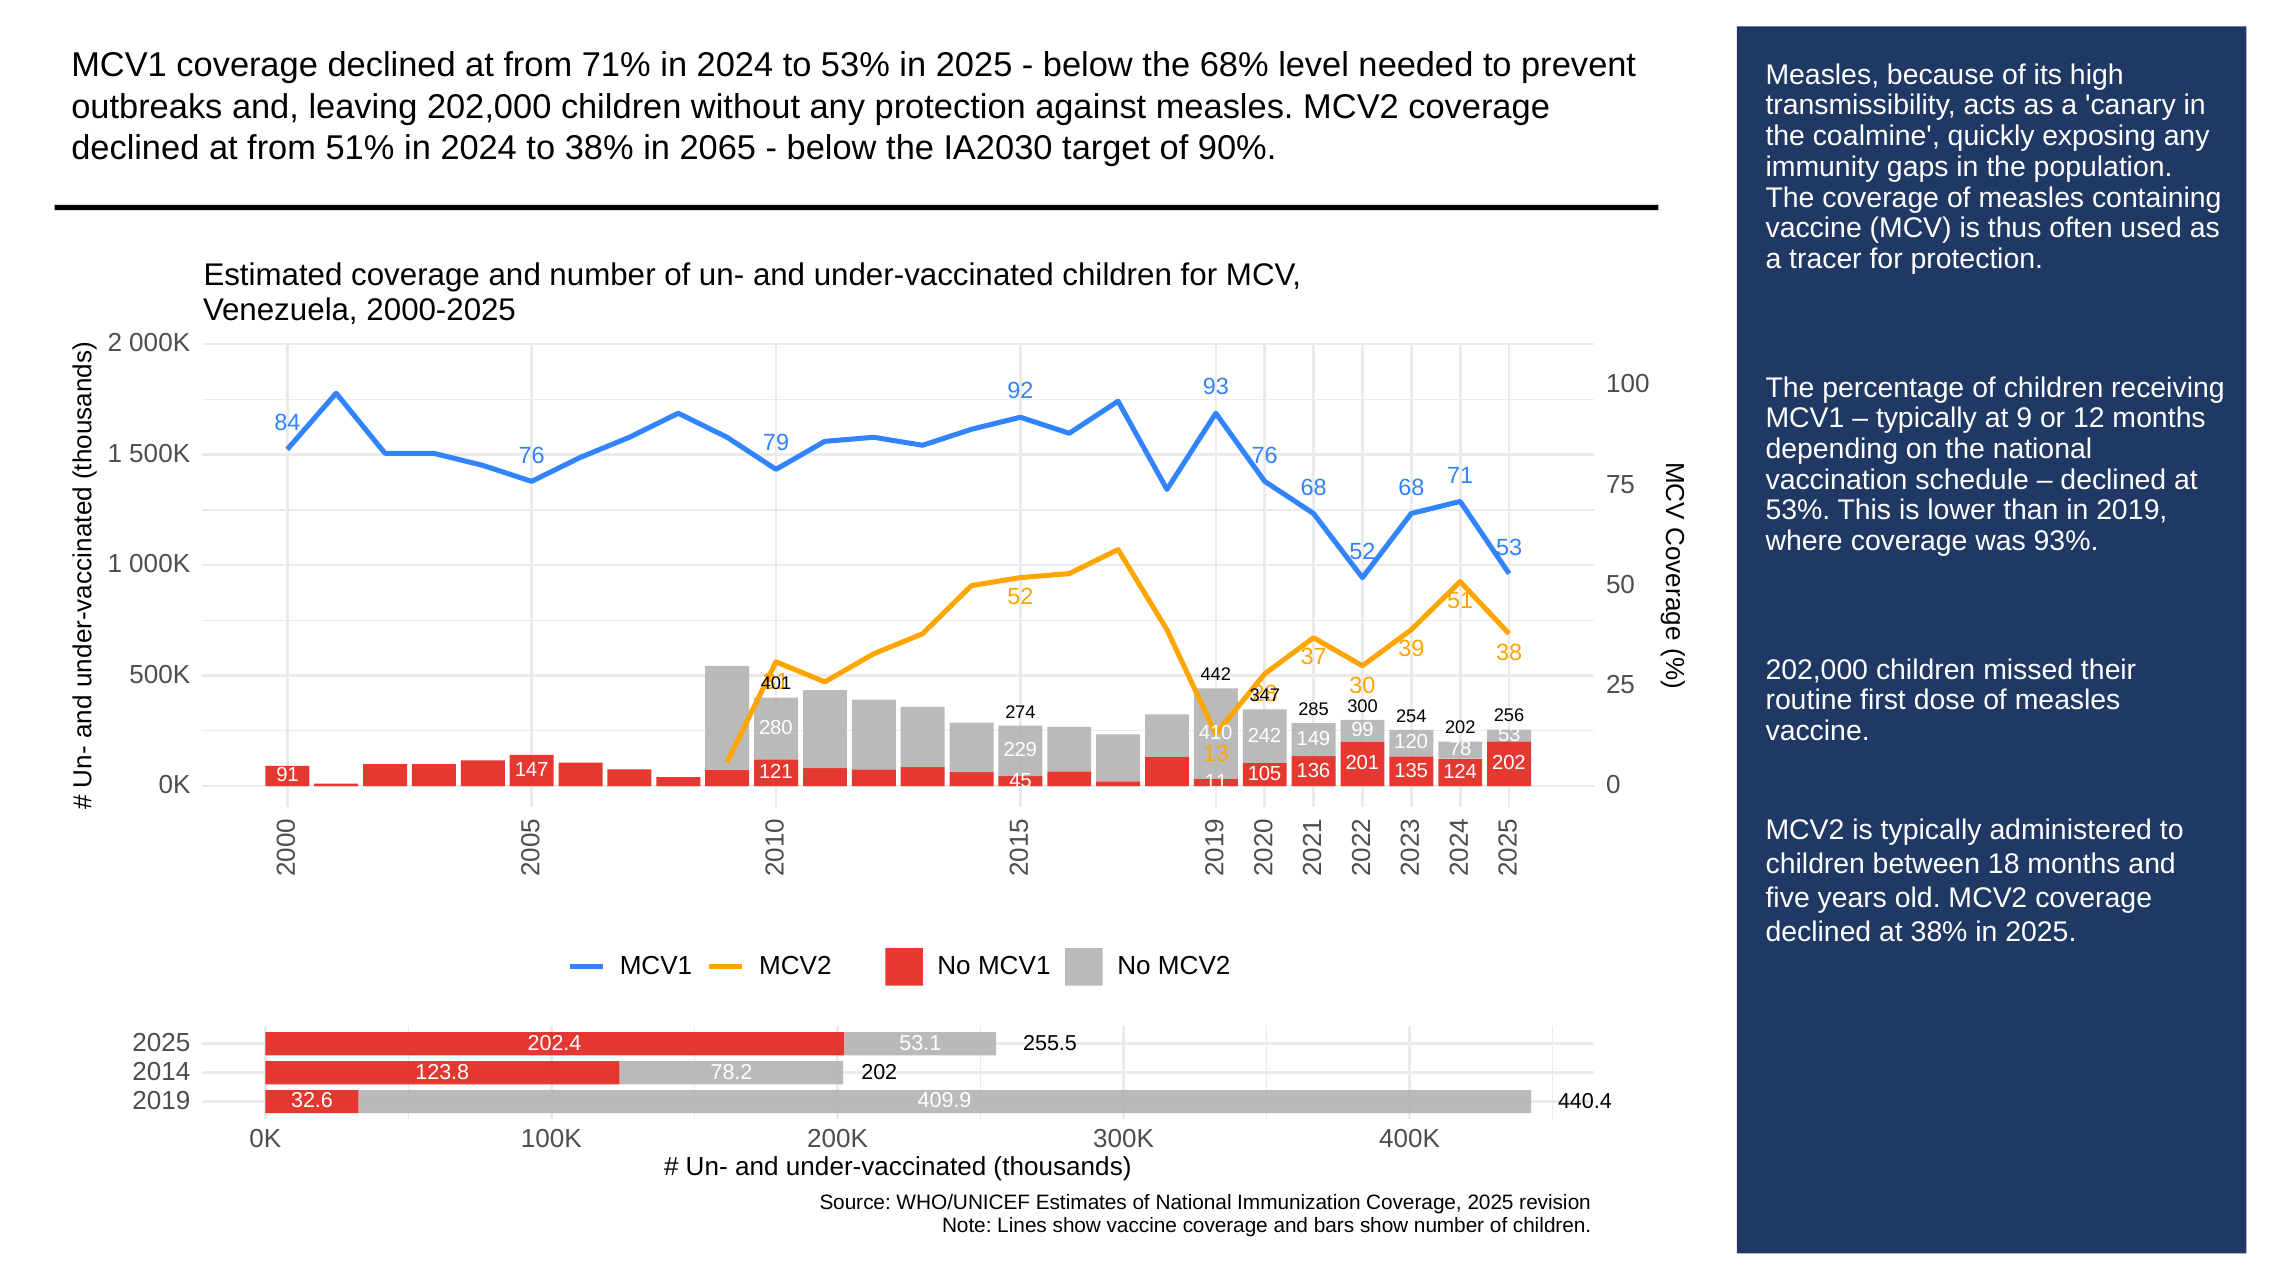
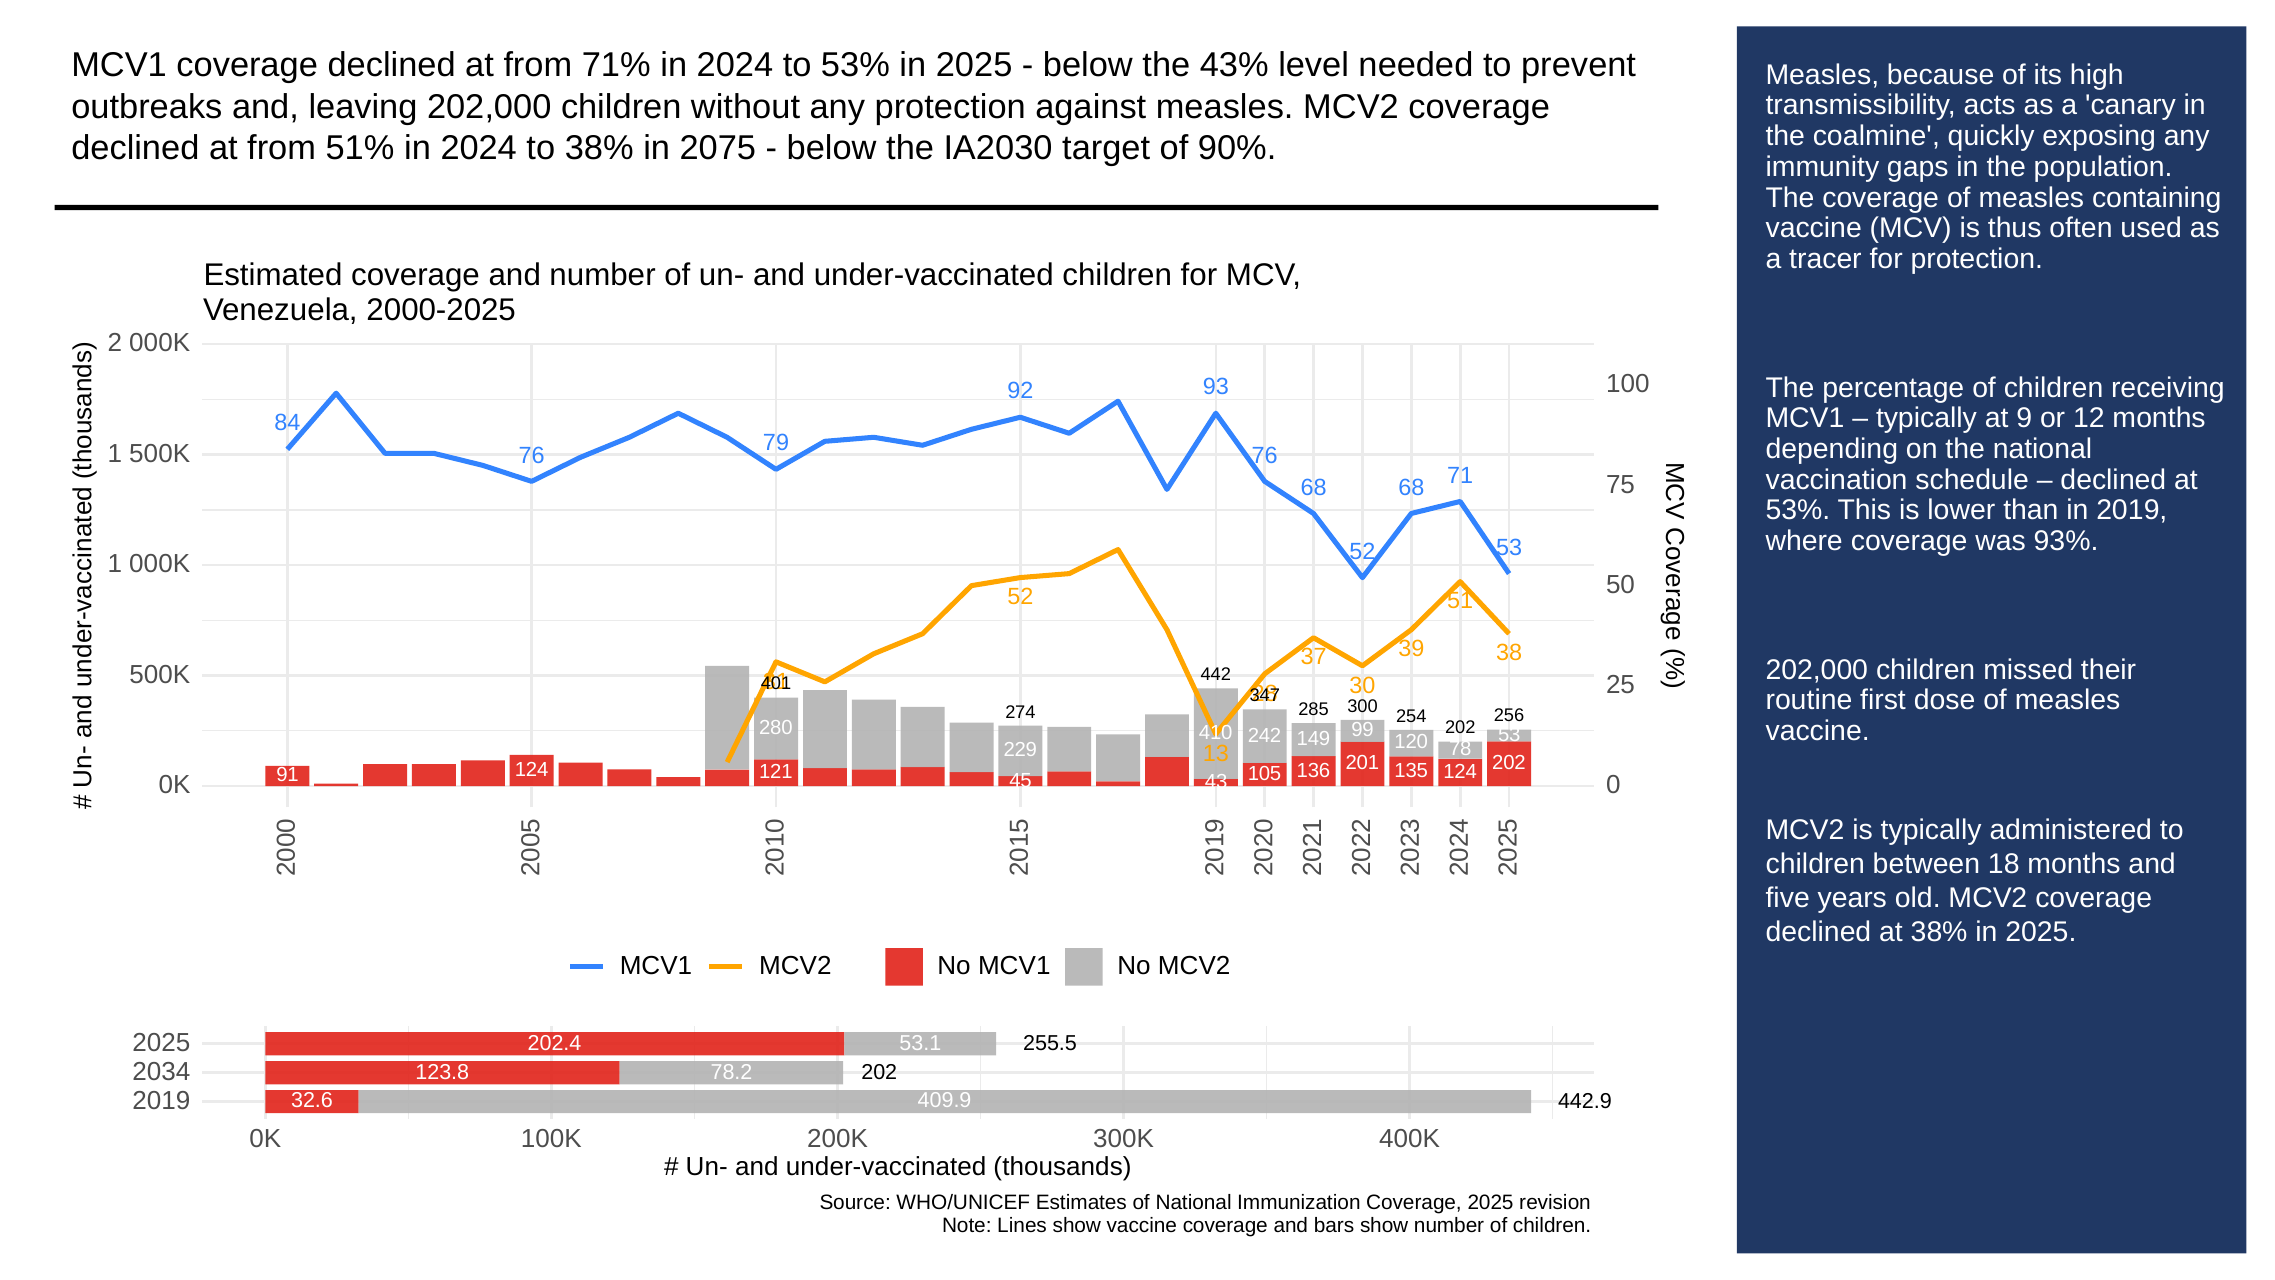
68%: 68% -> 43%
2065: 2065 -> 2075
91 147: 147 -> 124
11: 11 -> 43
2014: 2014 -> 2034
440.4: 440.4 -> 442.9
